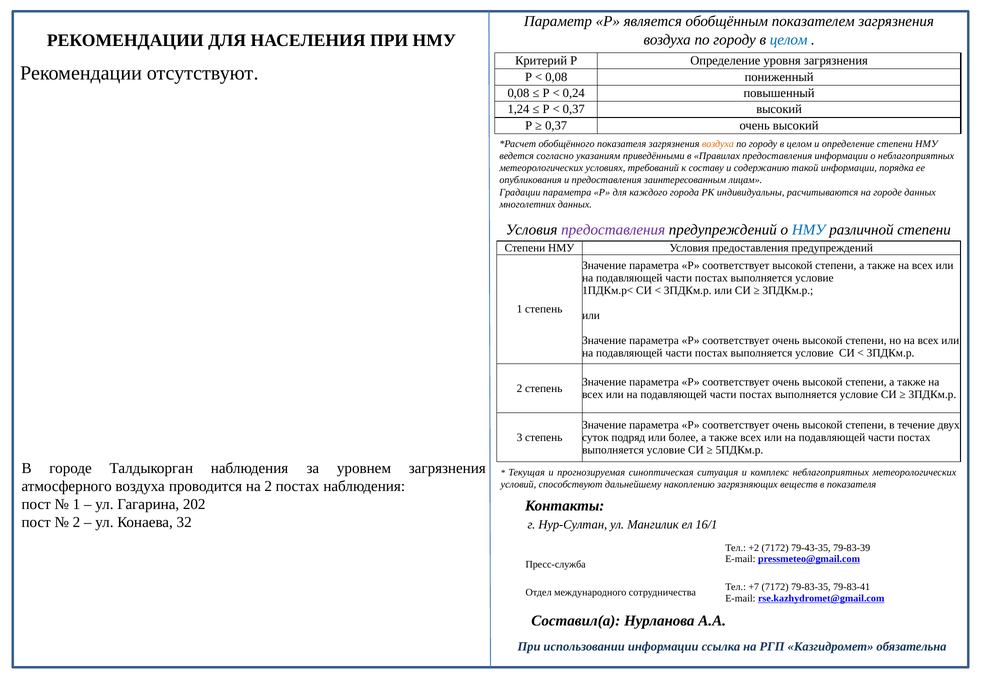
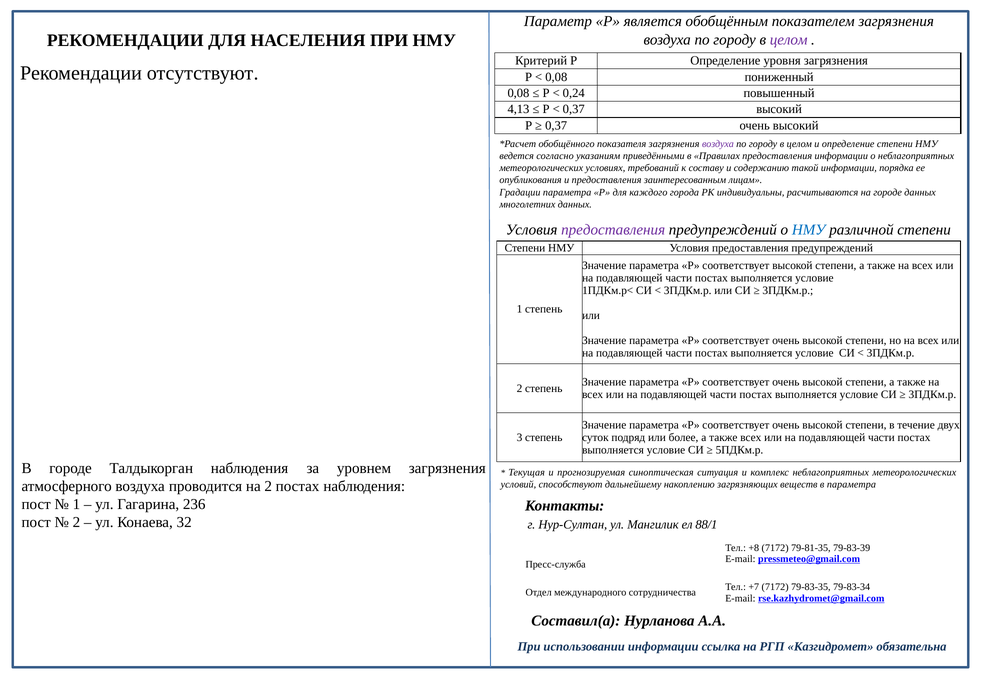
целом at (789, 40) colour: blue -> purple
1,24: 1,24 -> 4,13
воздуха at (718, 144) colour: orange -> purple
в показателя: показателя -> параметра
202: 202 -> 236
16/1: 16/1 -> 88/1
+2: +2 -> +8
79-43-35: 79-43-35 -> 79-81-35
79-83-41: 79-83-41 -> 79-83-34
